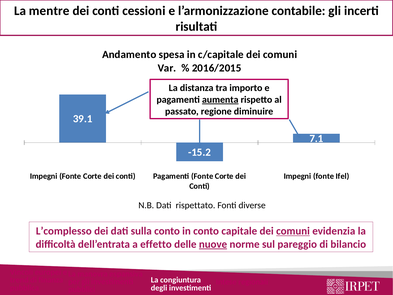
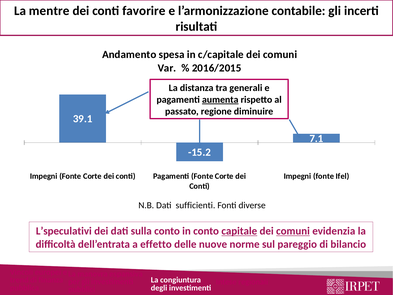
cessioni: cessioni -> favorire
importo: importo -> generali
rispettato: rispettato -> sufficienti
L’complesso: L’complesso -> L’speculativi
capitale underline: none -> present
nuove underline: present -> none
